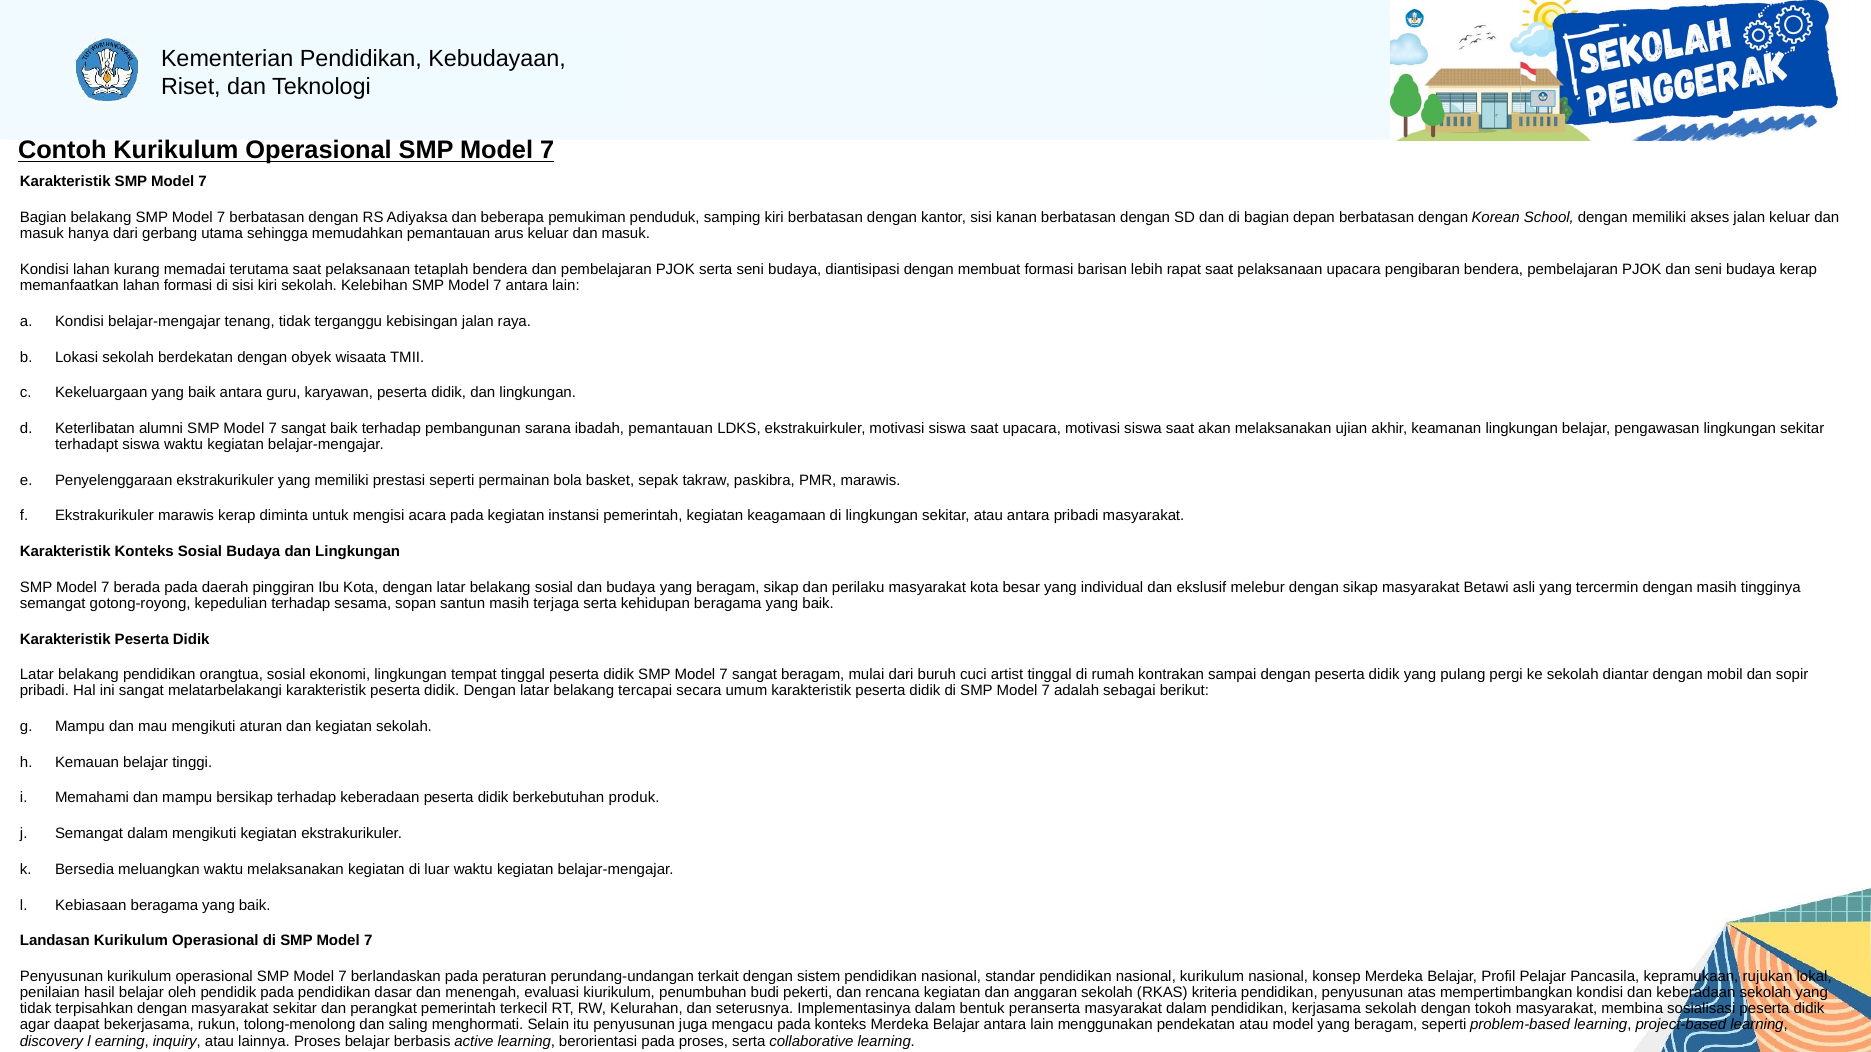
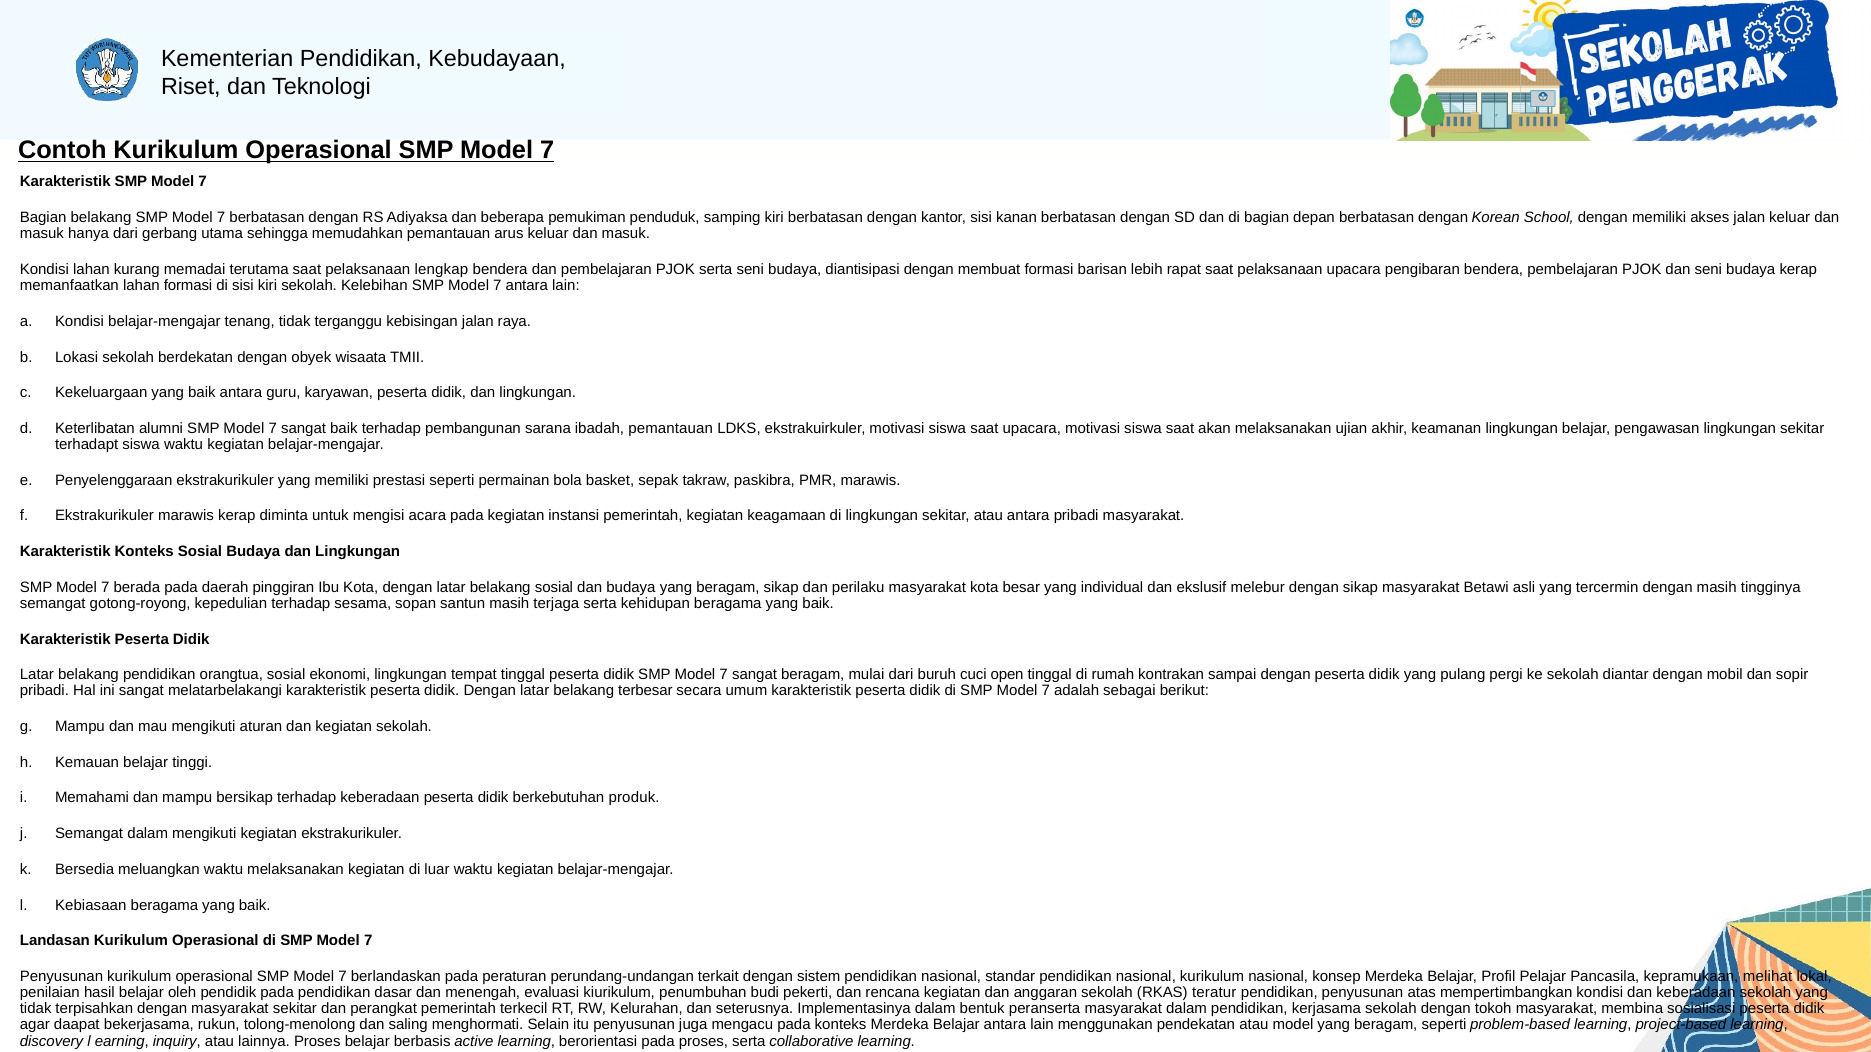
tetaplah: tetaplah -> lengkap
artist: artist -> open
tercapai: tercapai -> terbesar
rujukan: rujukan -> melihat
kriteria: kriteria -> teratur
